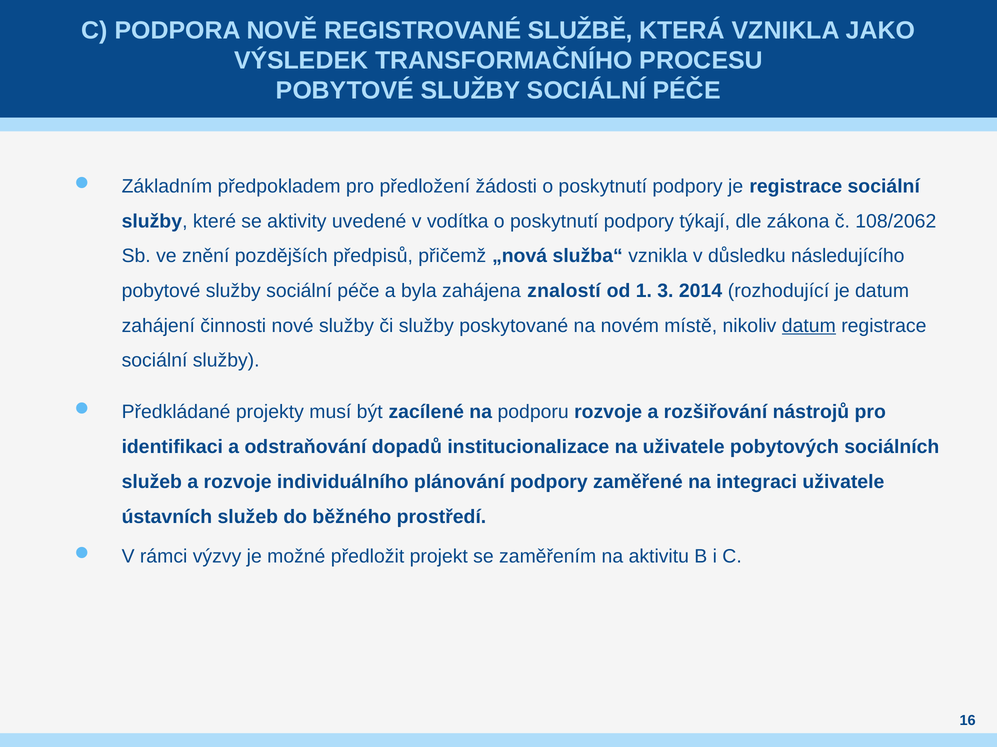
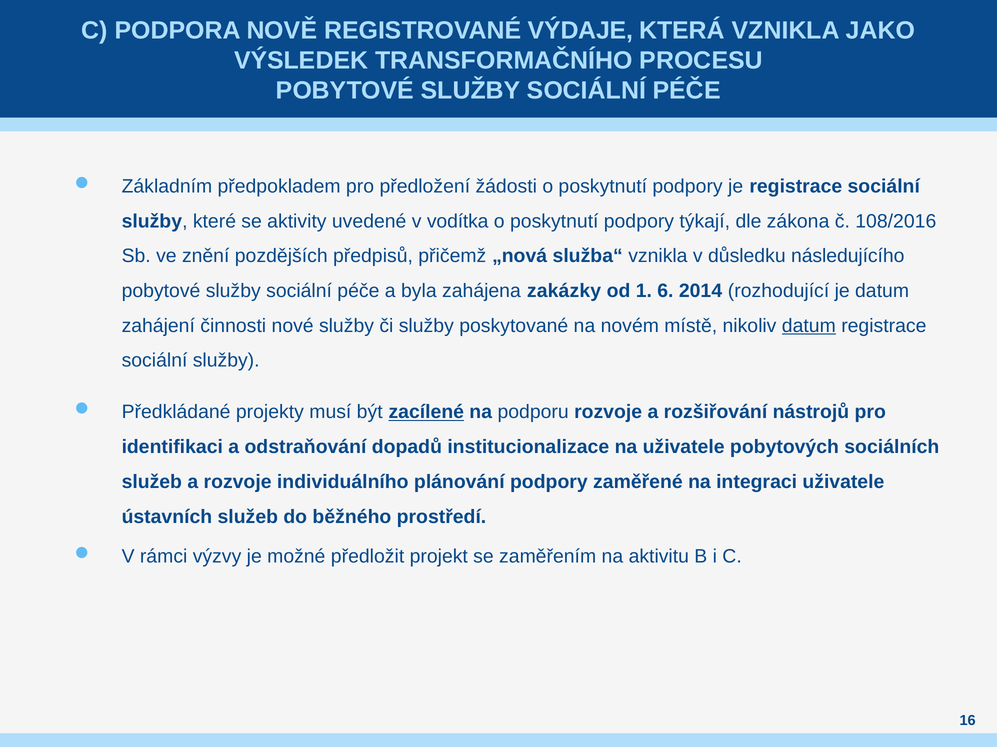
SLUŽBĚ: SLUŽBĚ -> VÝDAJE
108/2062: 108/2062 -> 108/2016
znalostí: znalostí -> zakázky
3: 3 -> 6
zacílené underline: none -> present
